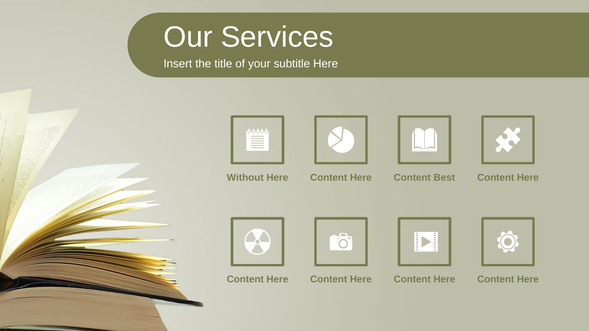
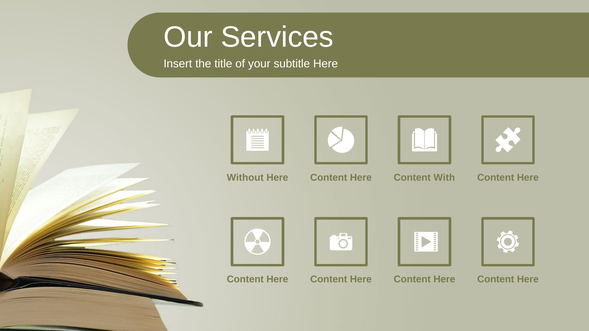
Best: Best -> With
